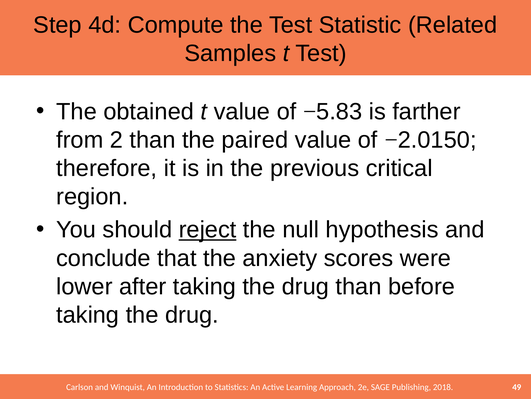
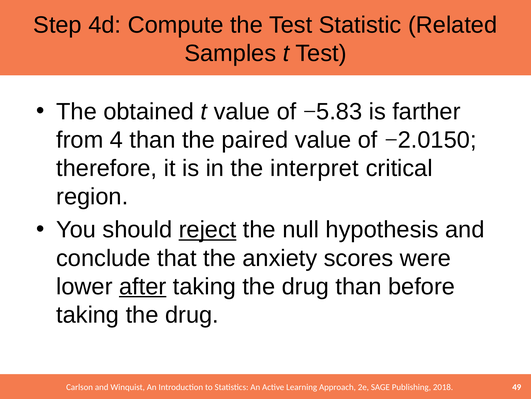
2: 2 -> 4
previous: previous -> interpret
after underline: none -> present
